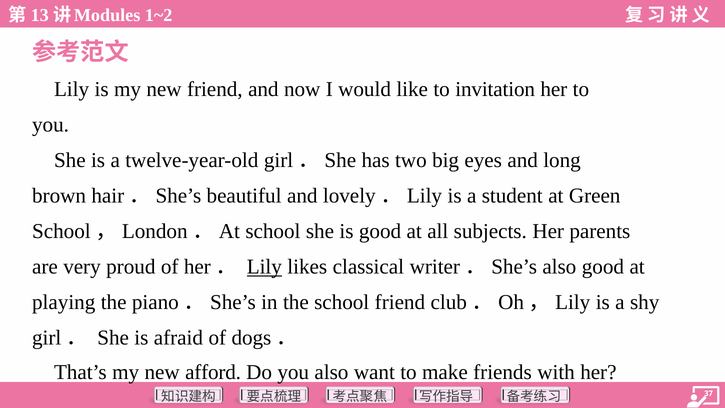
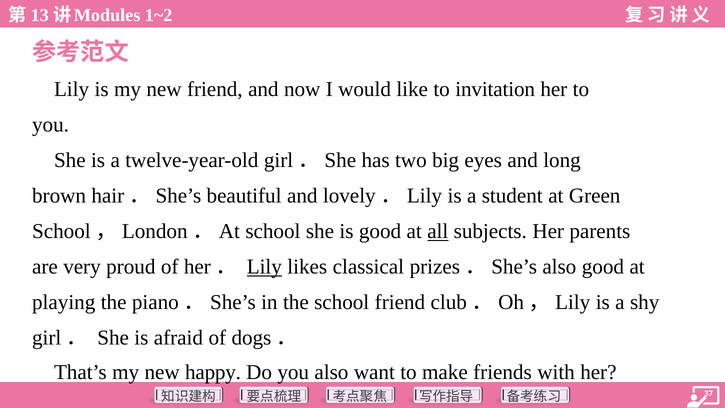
all underline: none -> present
writer: writer -> prizes
afford: afford -> happy
